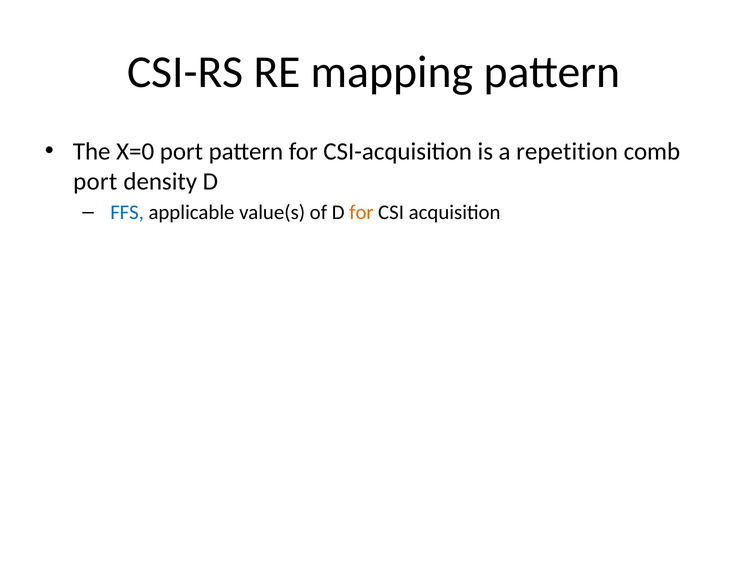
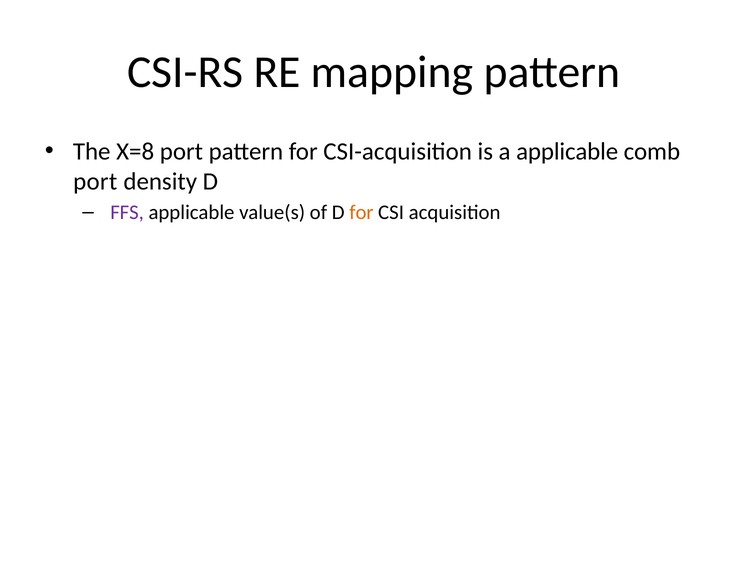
X=0: X=0 -> X=8
a repetition: repetition -> applicable
FFS colour: blue -> purple
